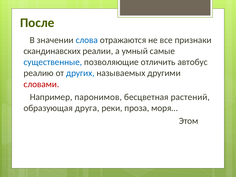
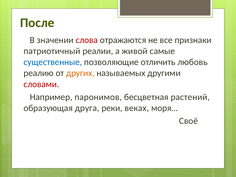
слова colour: blue -> red
скандинавских: скандинавских -> патриотичный
умный: умный -> живой
автобус: автобус -> любовь
других colour: blue -> orange
проза: проза -> веках
Этом: Этом -> Своё
